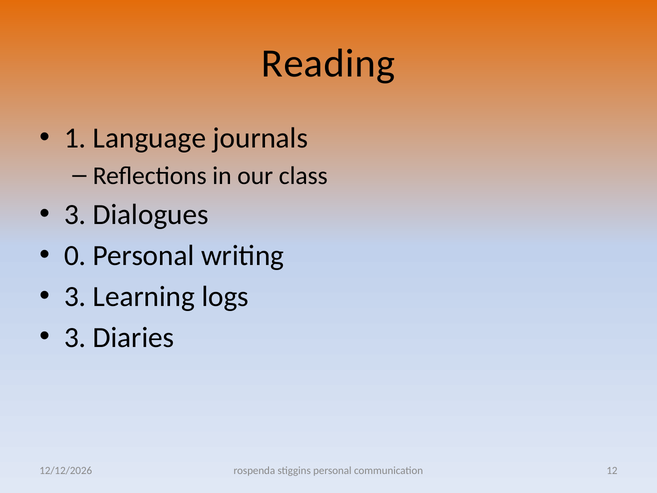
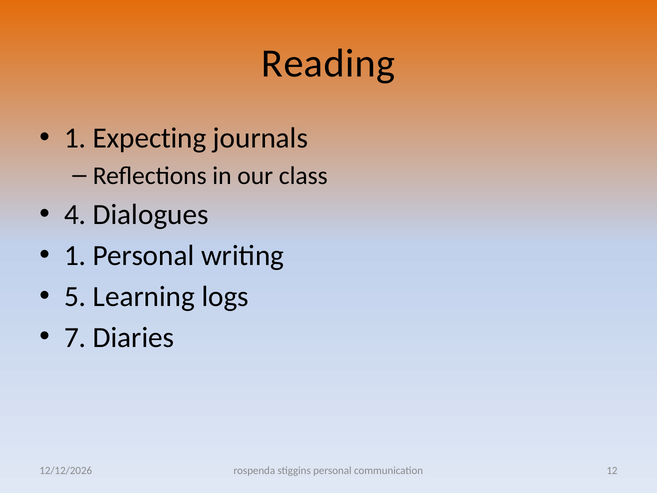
Language: Language -> Expecting
3 at (75, 215): 3 -> 4
0 at (75, 255): 0 -> 1
3 at (75, 296): 3 -> 5
3 at (75, 337): 3 -> 7
